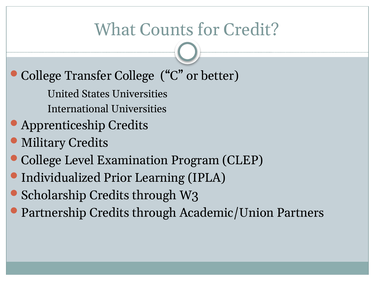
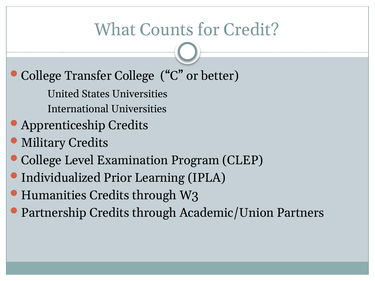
Scholarship: Scholarship -> Humanities
